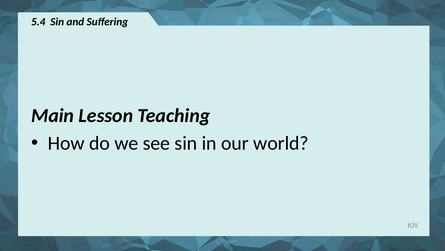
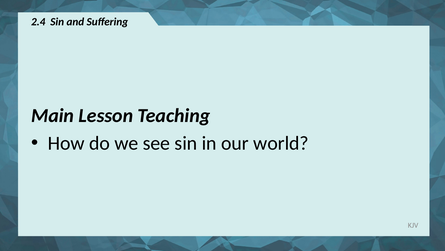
5.4: 5.4 -> 2.4
